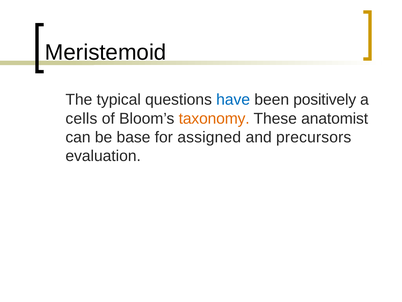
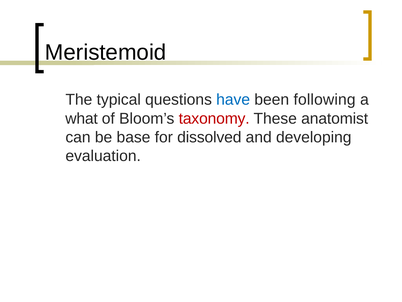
positively: positively -> following
cells: cells -> what
taxonomy colour: orange -> red
assigned: assigned -> dissolved
precursors: precursors -> developing
